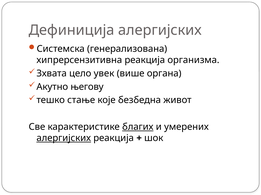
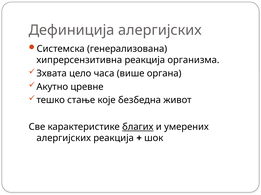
увек: увек -> часа
његову: његову -> цревне
алергијских at (64, 139) underline: present -> none
